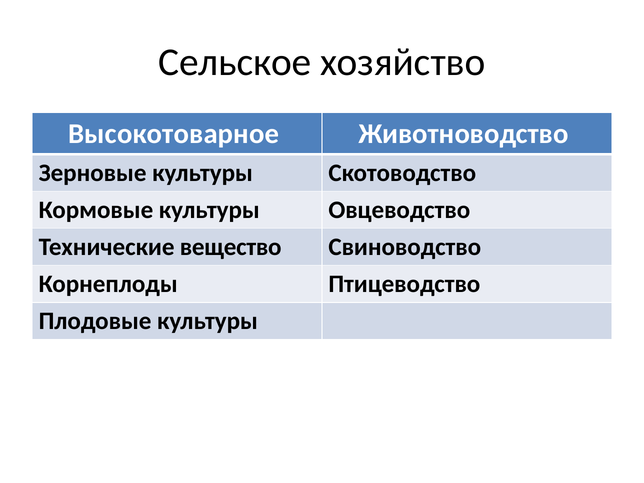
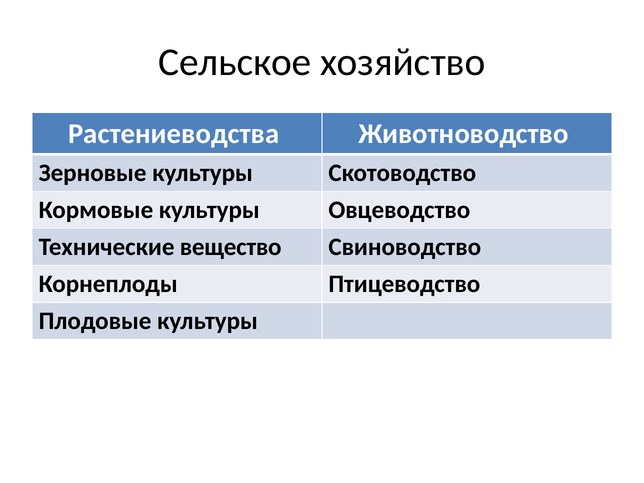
Высокотоварное: Высокотоварное -> Растениеводства
